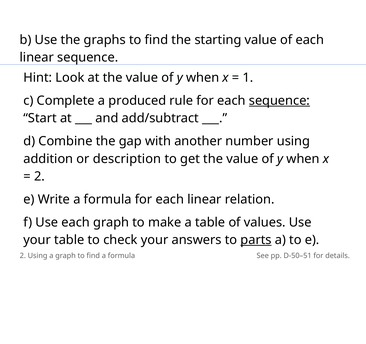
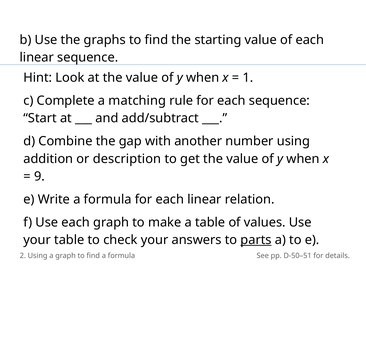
produced: produced -> matching
sequence at (279, 101) underline: present -> none
2 at (39, 176): 2 -> 9
